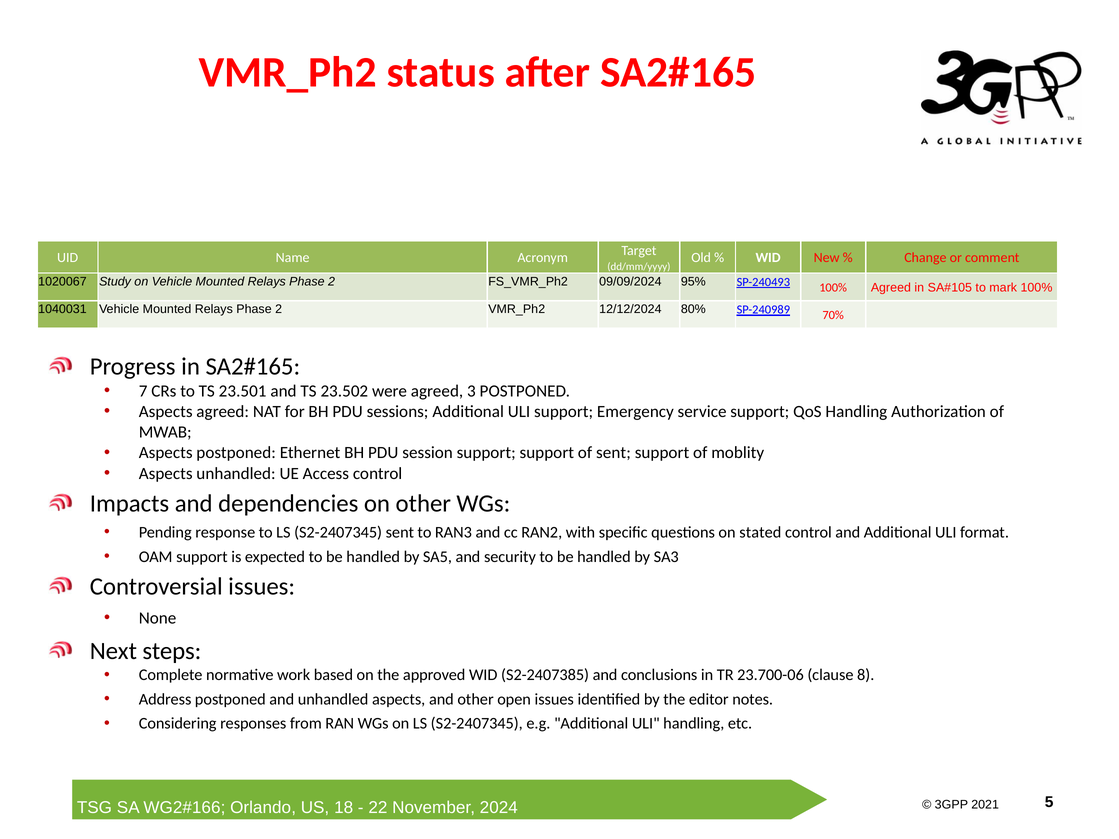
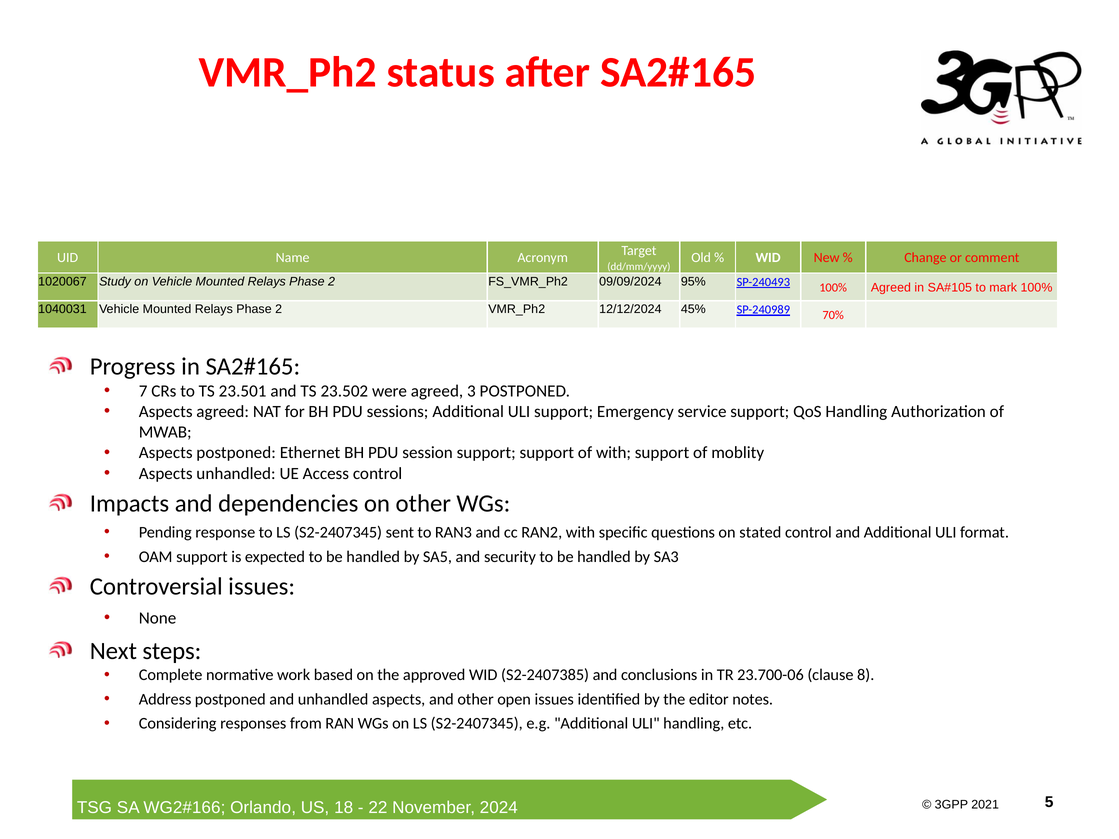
80%: 80% -> 45%
of sent: sent -> with
